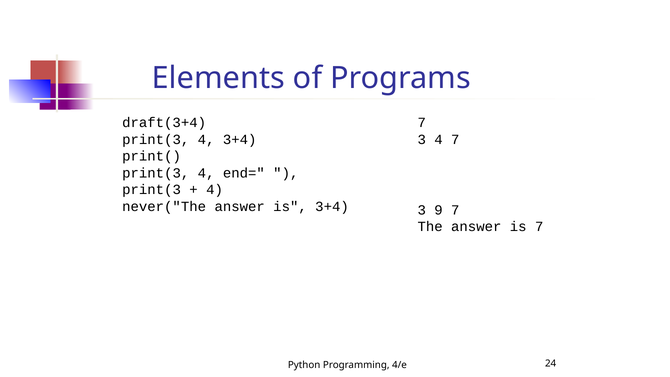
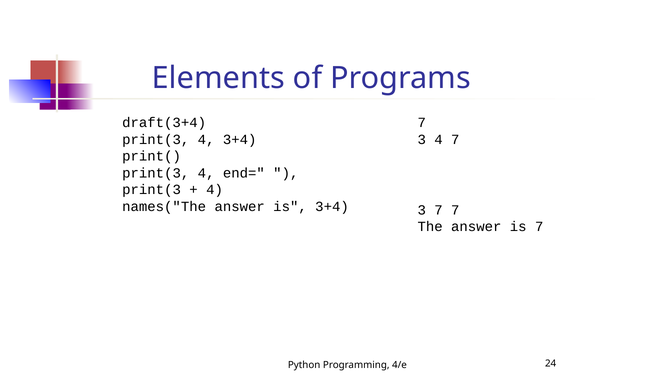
never("The: never("The -> names("The
3 9: 9 -> 7
